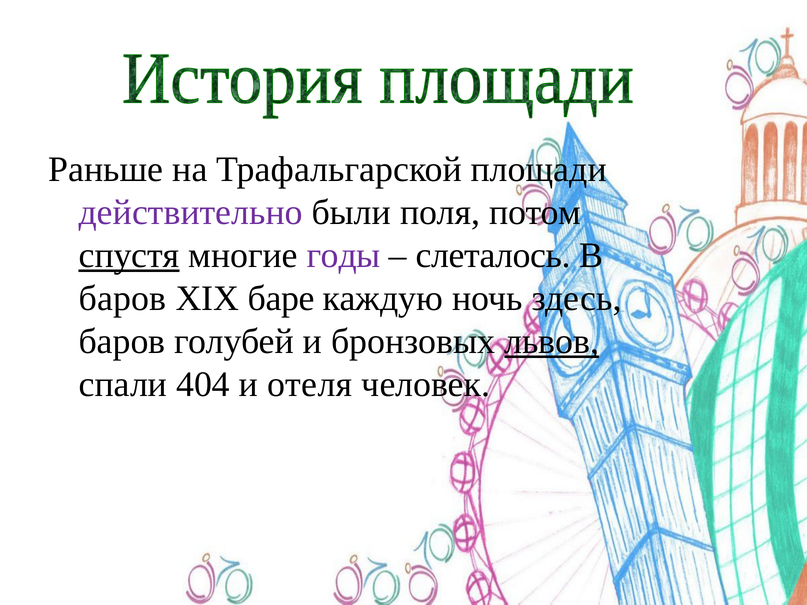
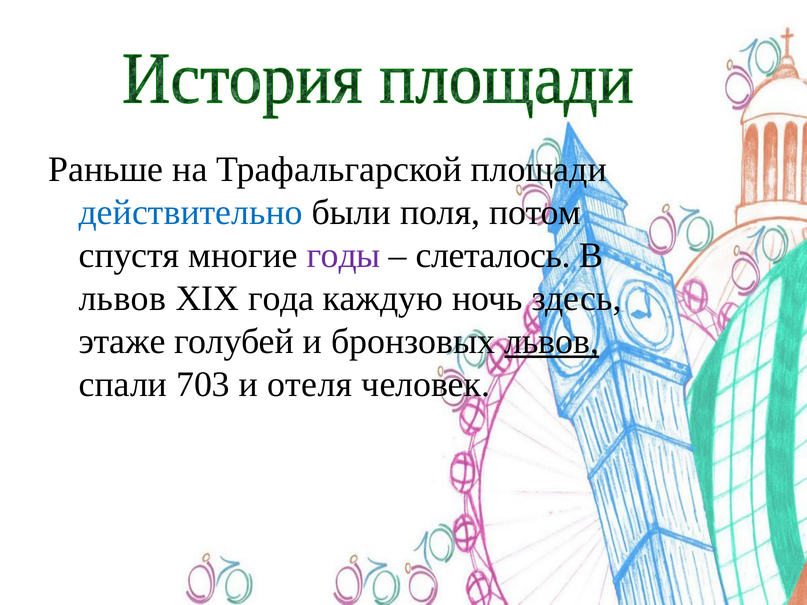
действительно colour: purple -> blue
спустя underline: present -> none
баров at (123, 298): баров -> львов
баре: баре -> года
баров at (122, 341): баров -> этаже
404: 404 -> 703
